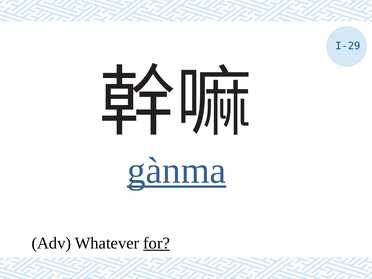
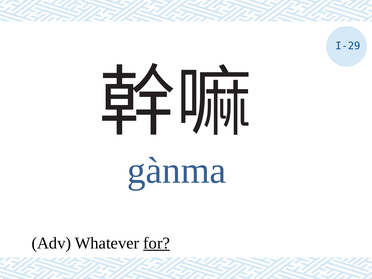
gànma underline: present -> none
